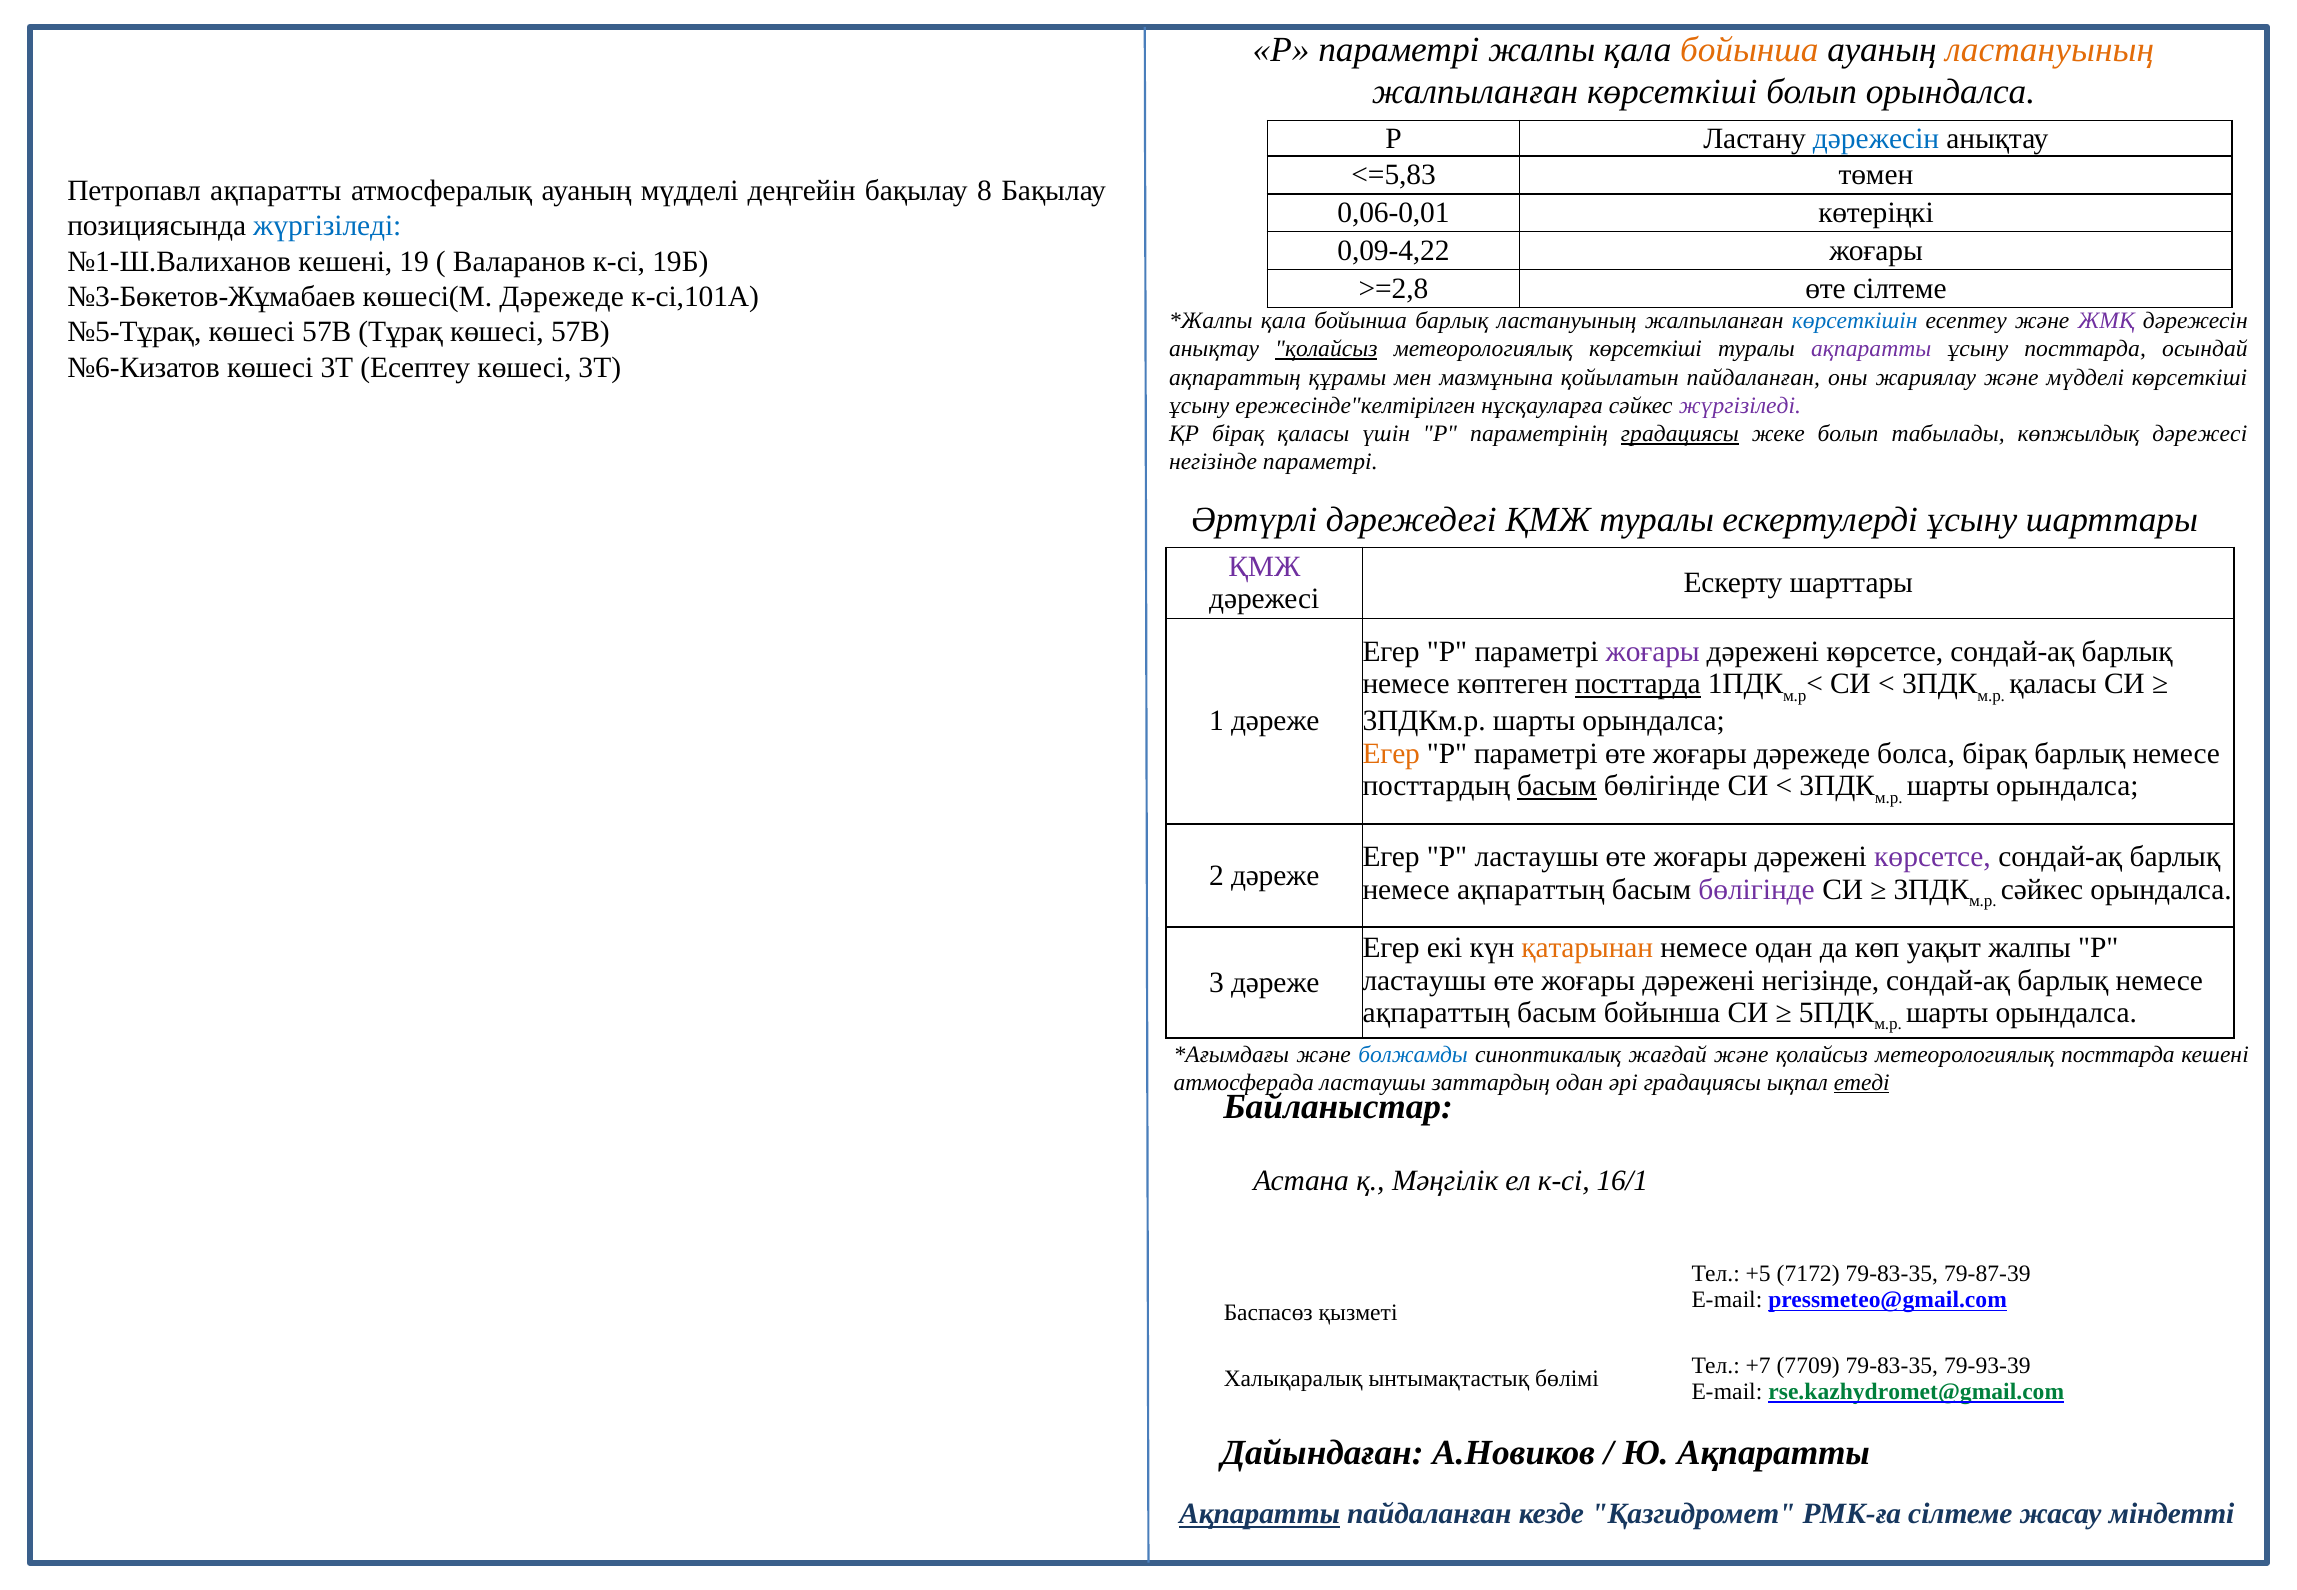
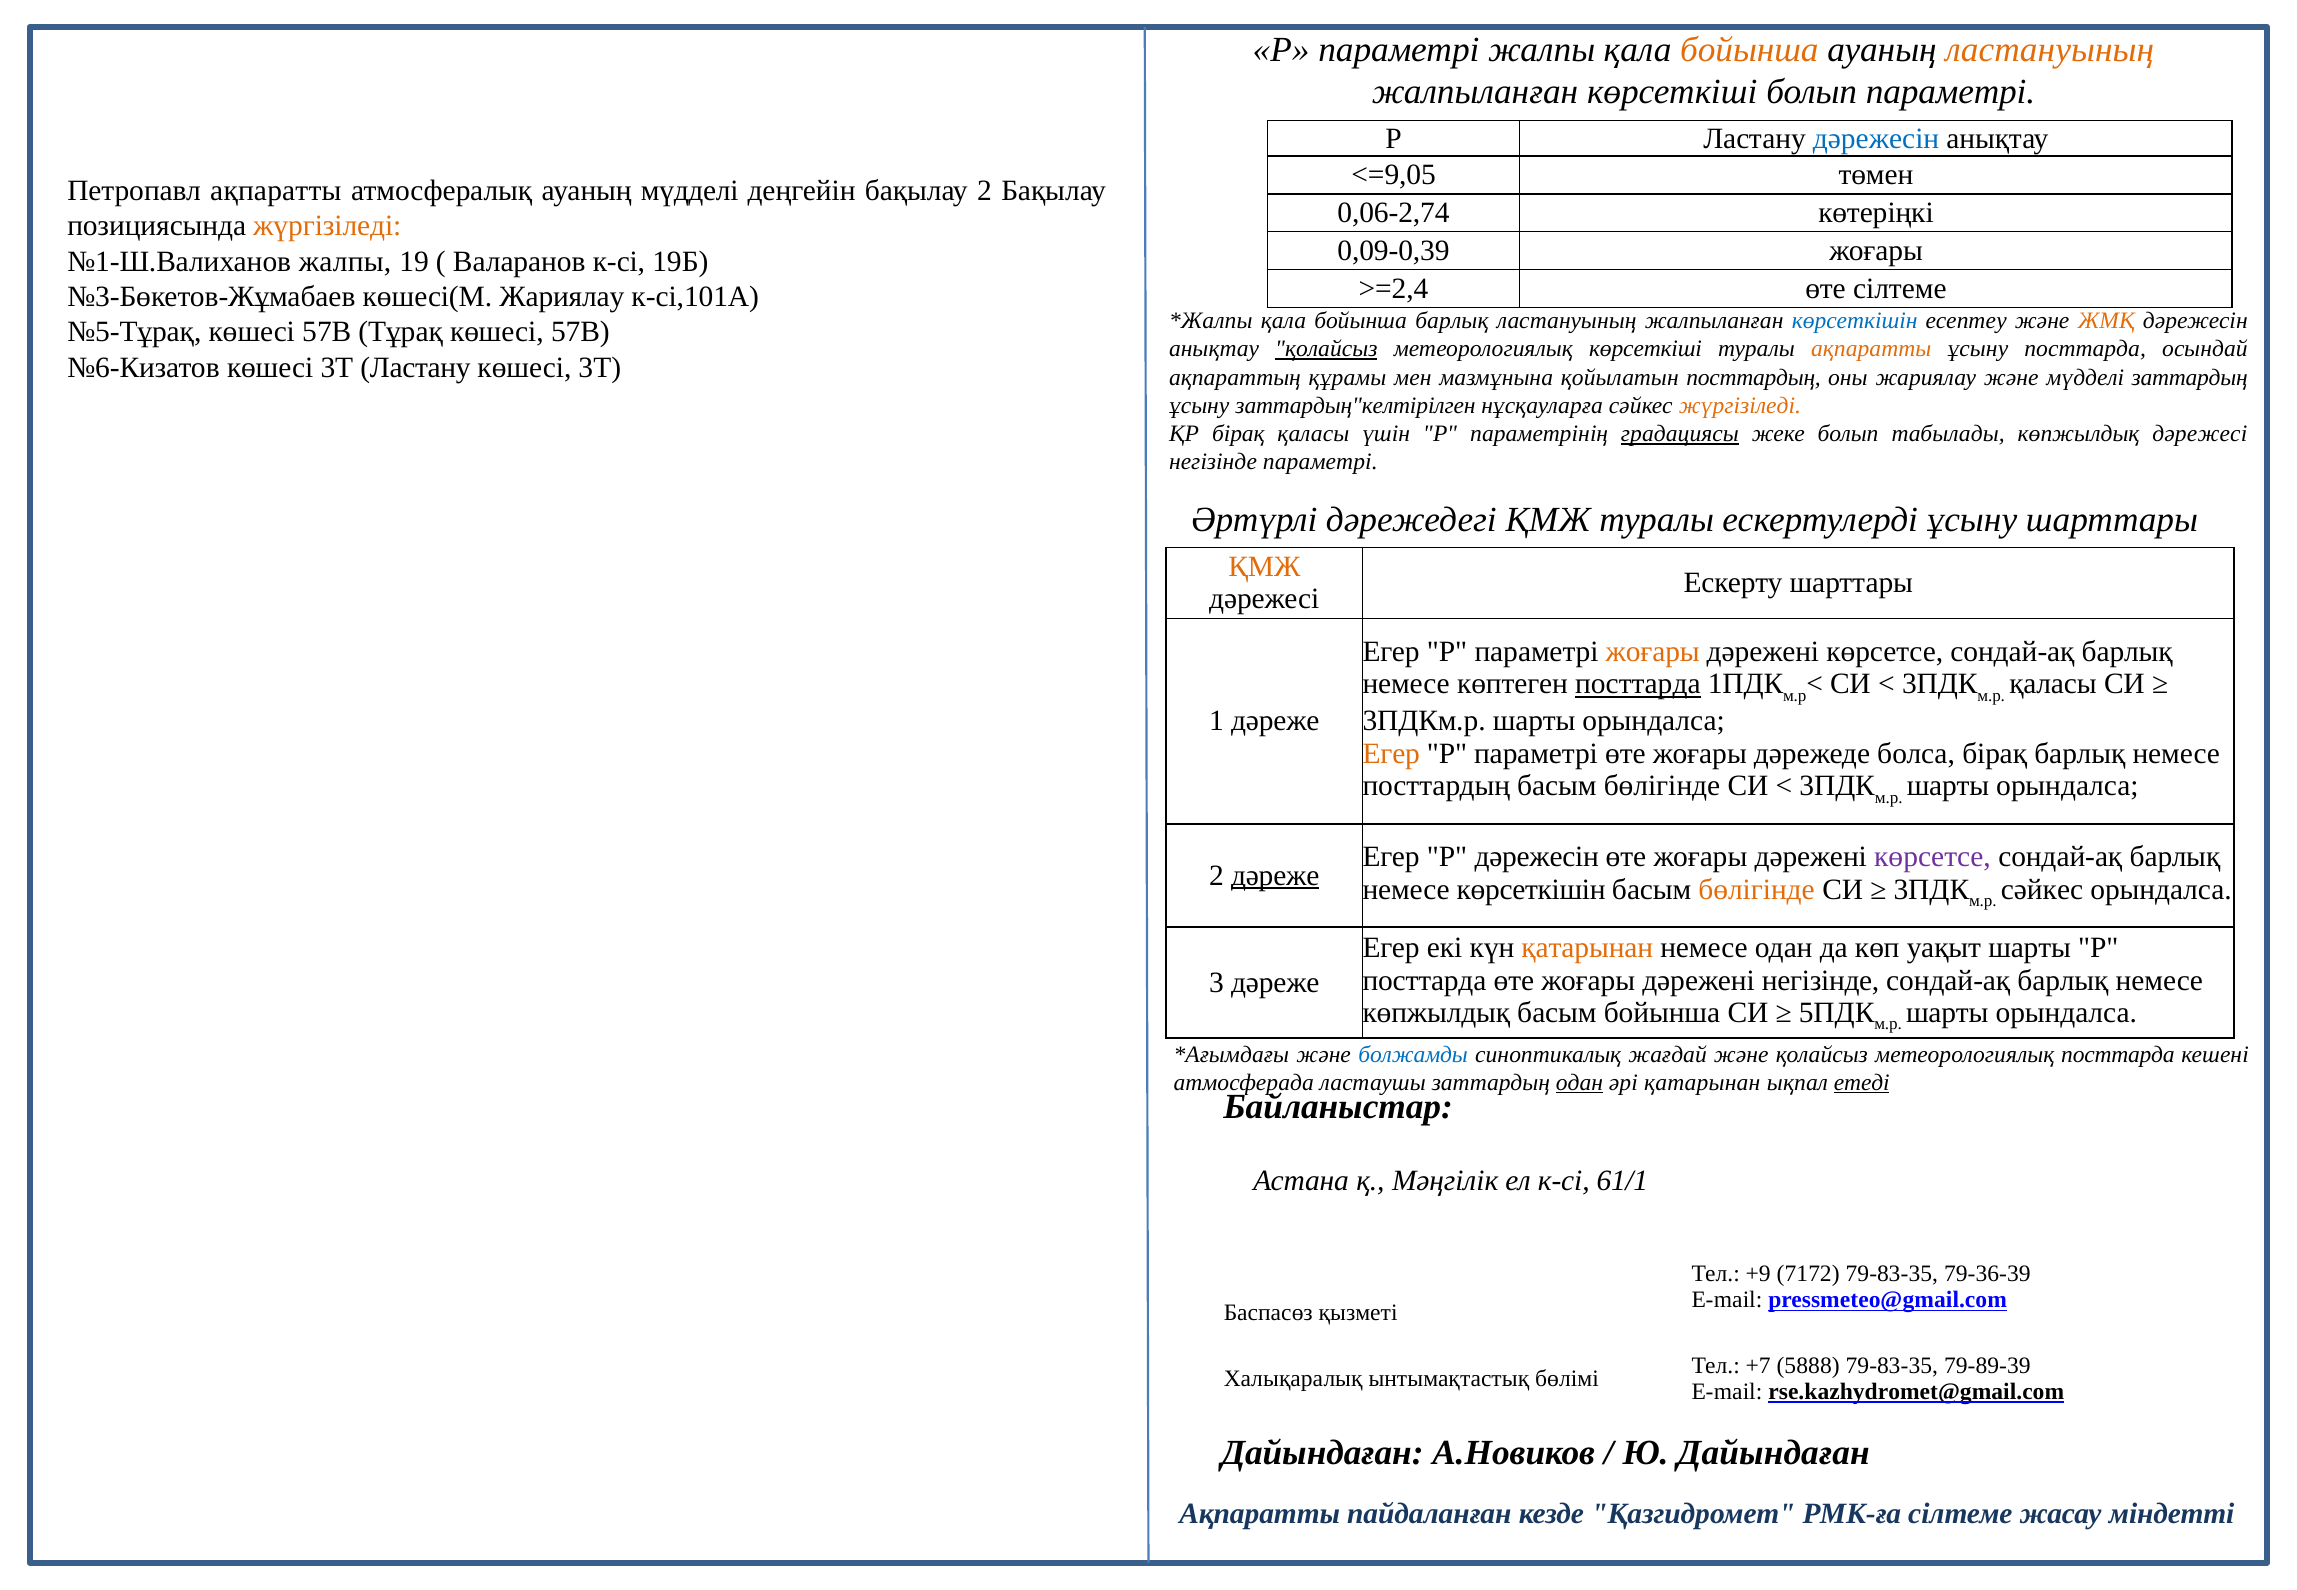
болып орындалса: орындалса -> параметрі
<=5,83: <=5,83 -> <=9,05
бақылау 8: 8 -> 2
0,06-0,01: 0,06-0,01 -> 0,06-2,74
жүргізіледі at (327, 226) colour: blue -> orange
0,09-4,22: 0,09-4,22 -> 0,09-0,39
№1-Ш.Валиханов кешені: кешені -> жалпы
>=2,8: >=2,8 -> >=2,4
көшесі(М Дәрежеде: Дәрежеде -> Жариялау
ЖМҚ colour: purple -> orange
ақпаратты at (1871, 349) colour: purple -> orange
3Т Есептеу: Есептеу -> Ластану
қойылатын пайдаланған: пайдаланған -> посттардың
мүдделі көрсеткіші: көрсеткіші -> заттардың
ережесінде"келтірілген: ережесінде"келтірілген -> заттардың"келтірілген
жүргізіледі at (1740, 406) colour: purple -> orange
ҚМЖ at (1264, 567) colour: purple -> orange
жоғары at (1653, 652) colour: purple -> orange
басым at (1557, 786) underline: present -> none
Егер Р ластаушы: ластаушы -> дәрежесін
дәреже at (1275, 876) underline: none -> present
ақпараттың at (1531, 890): ақпараттың -> көрсеткішін
бөлігінде at (1757, 890) colour: purple -> orange
уақыт жалпы: жалпы -> шарты
ластаушы at (1424, 980): ластаушы -> посттарда
ақпараттың at (1436, 1013): ақпараттың -> көпжылдық
одан at (1579, 1083) underline: none -> present
әрі градациясы: градациясы -> қатарынан
16/1: 16/1 -> 61/1
+5: +5 -> +9
79-87-39: 79-87-39 -> 79-36-39
7709: 7709 -> 5888
79-93-39: 79-93-39 -> 79-89-39
rse.kazhydromet@gmail.com colour: green -> black
Ю Ақпаратты: Ақпаратты -> Дайындаған
Ақпаратты at (1260, 1514) underline: present -> none
